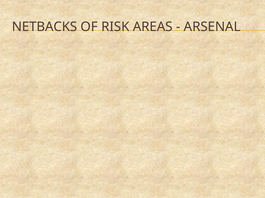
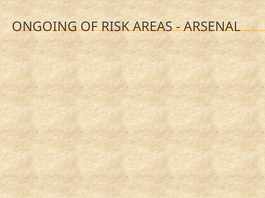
NETBACKS: NETBACKS -> ONGOING
